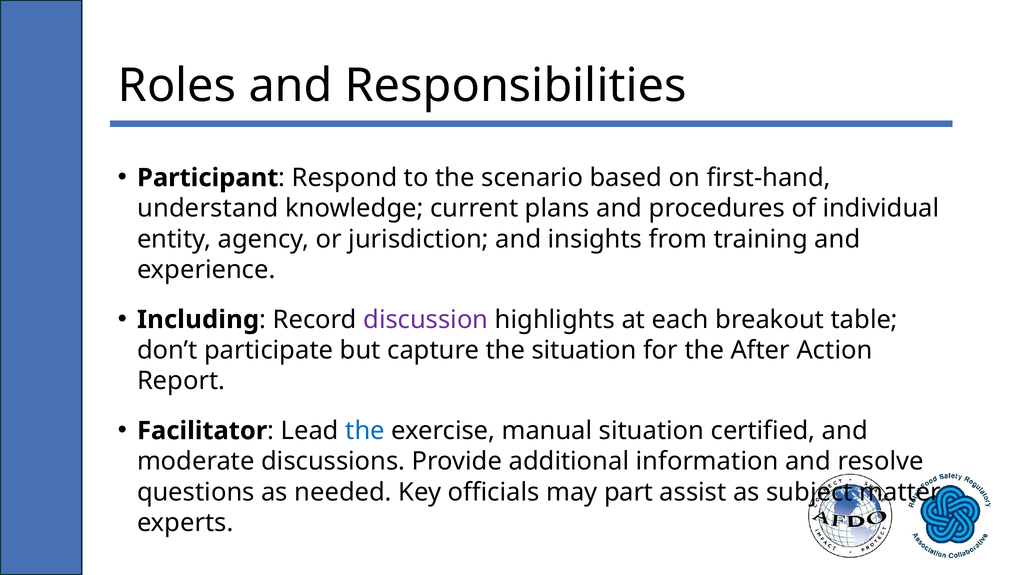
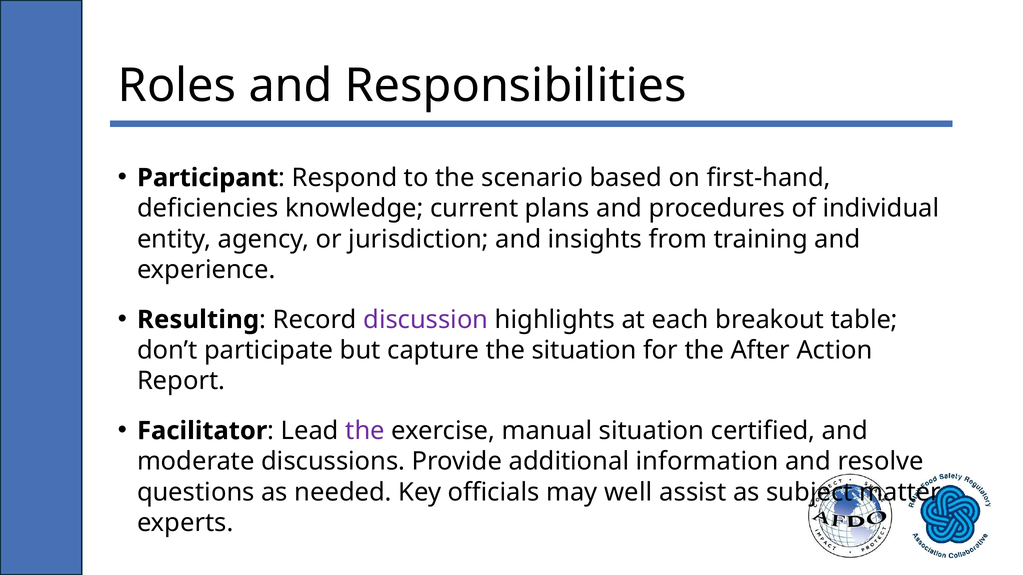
understand: understand -> deficiencies
Including: Including -> Resulting
the at (365, 431) colour: blue -> purple
part: part -> well
